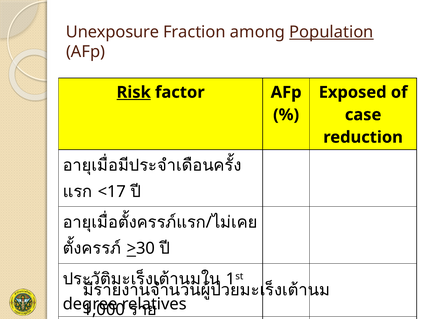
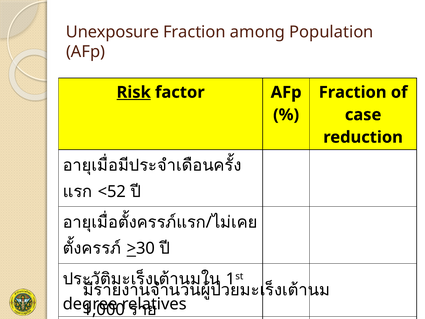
Population underline: present -> none
Exposed at (353, 92): Exposed -> Fraction
<17: <17 -> <52
